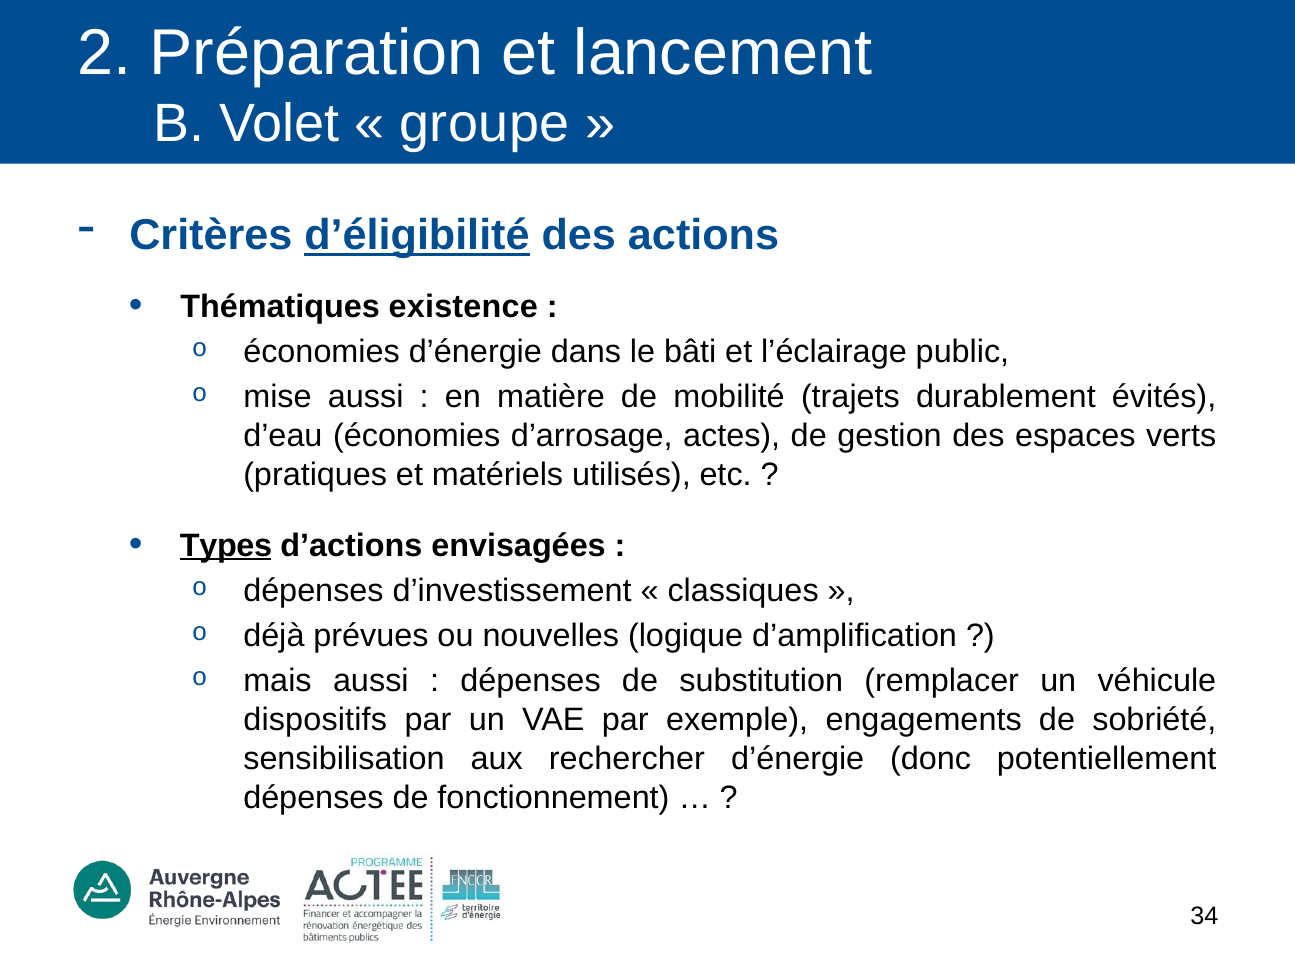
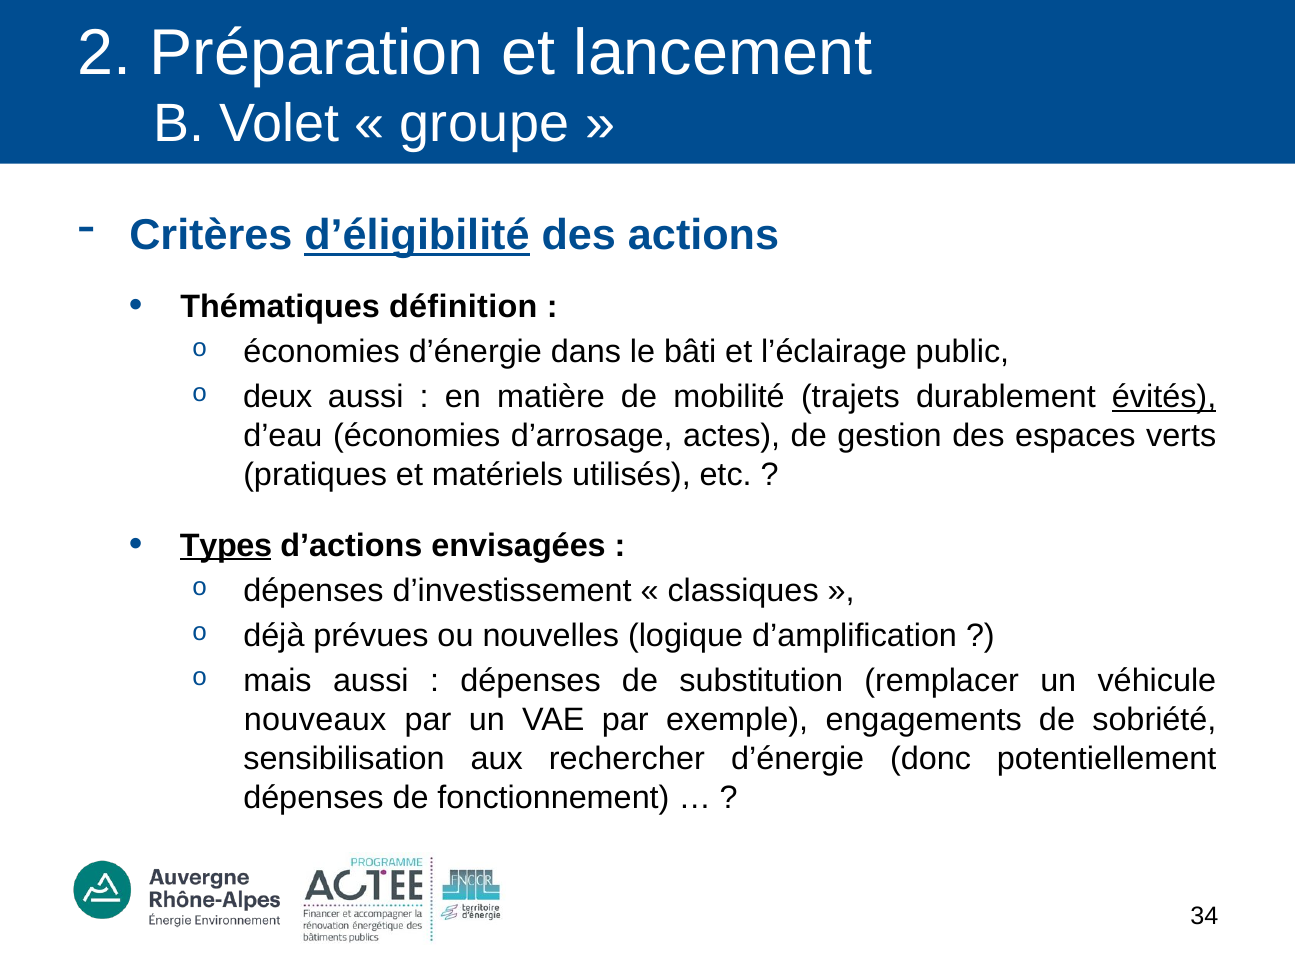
existence: existence -> définition
mise: mise -> deux
évités underline: none -> present
dispositifs: dispositifs -> nouveaux
